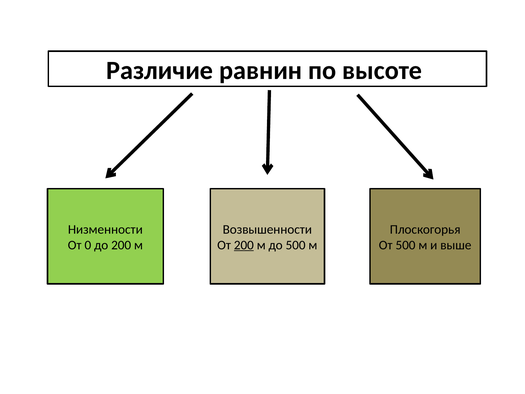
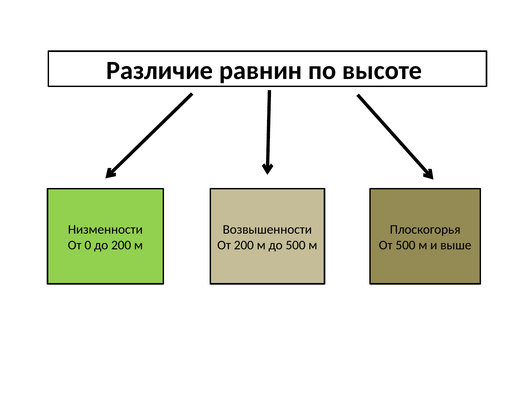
200 at (244, 245) underline: present -> none
